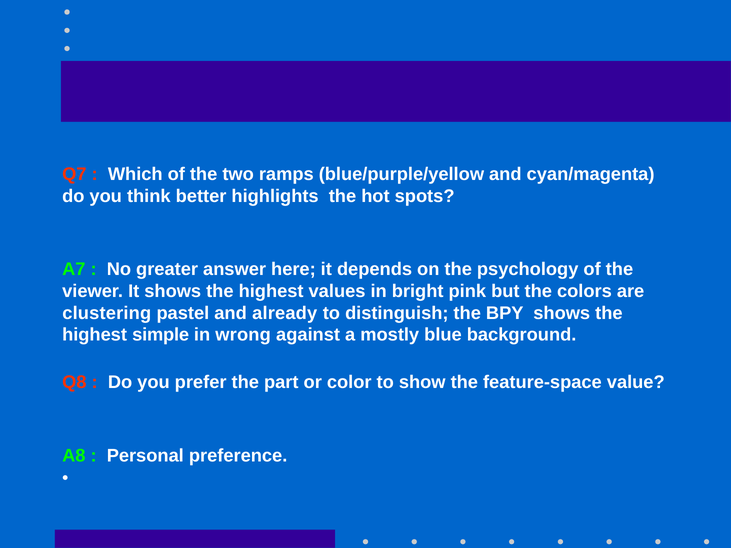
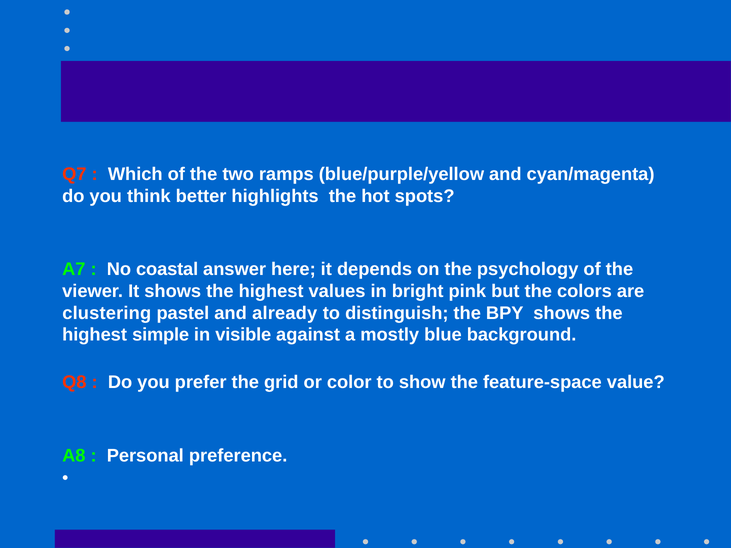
greater: greater -> coastal
wrong: wrong -> visible
part: part -> grid
